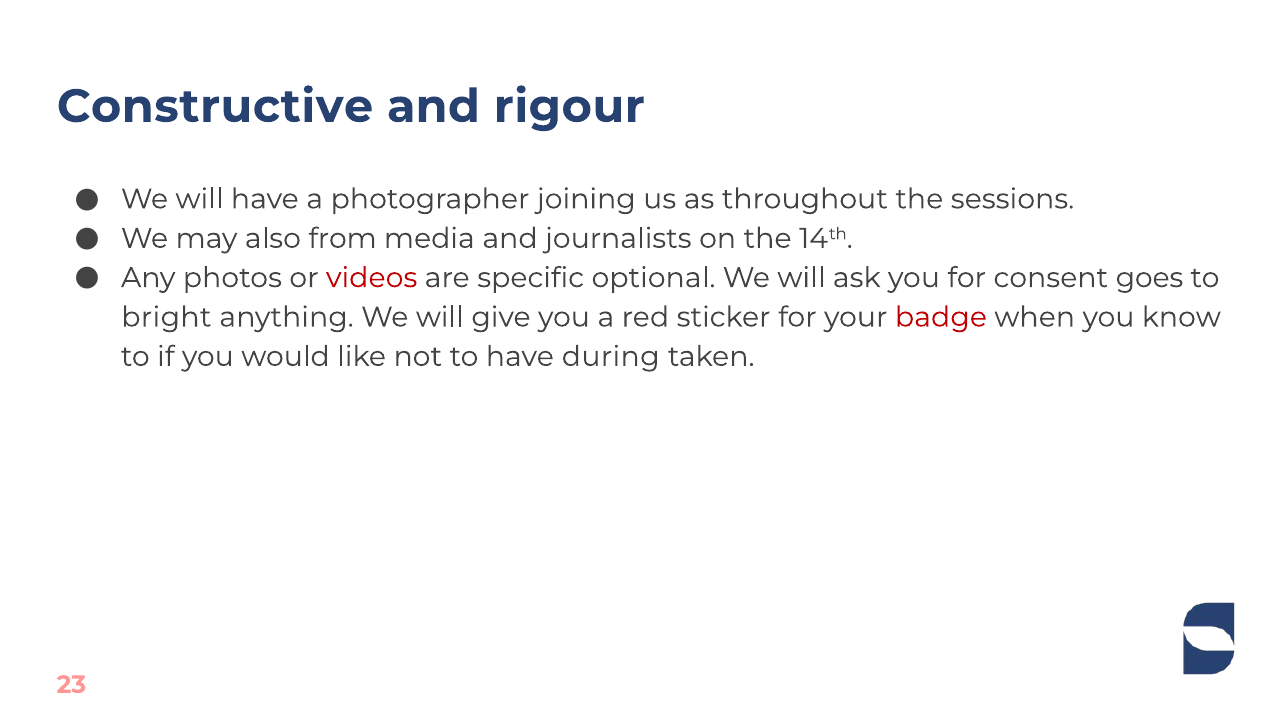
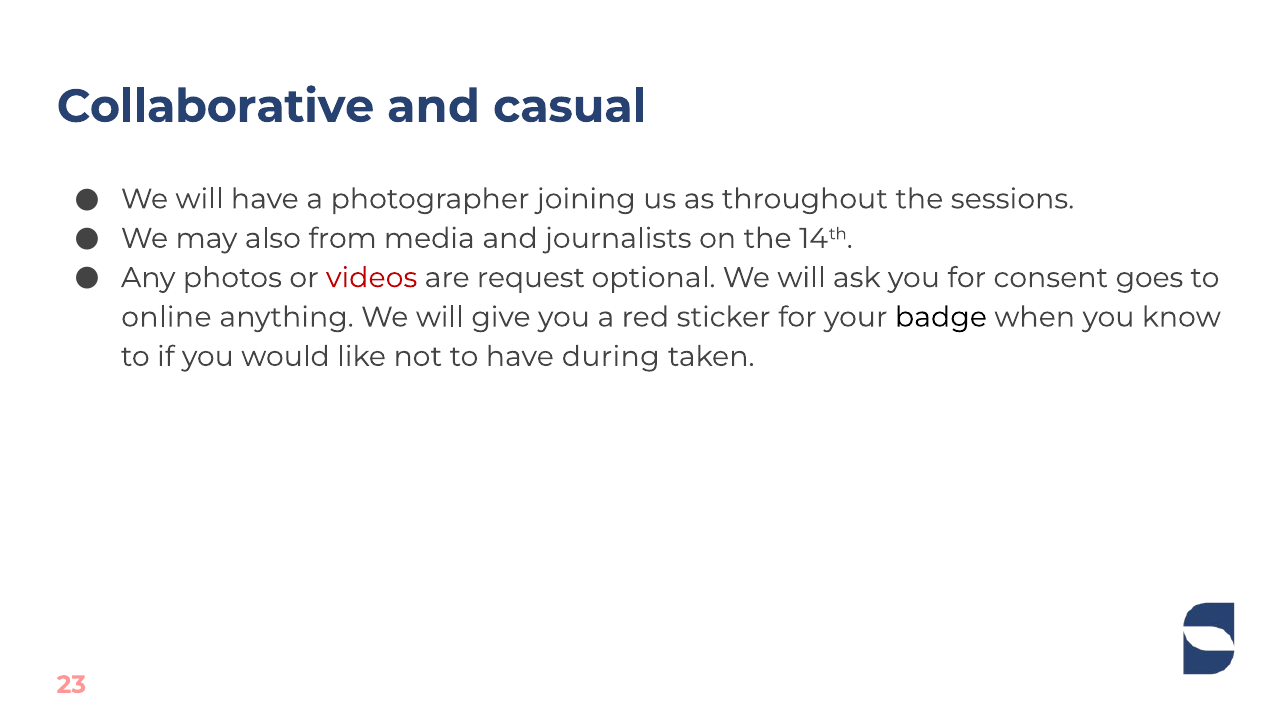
Constructive: Constructive -> Collaborative
rigour: rigour -> casual
specific: specific -> request
bright: bright -> online
badge colour: red -> black
